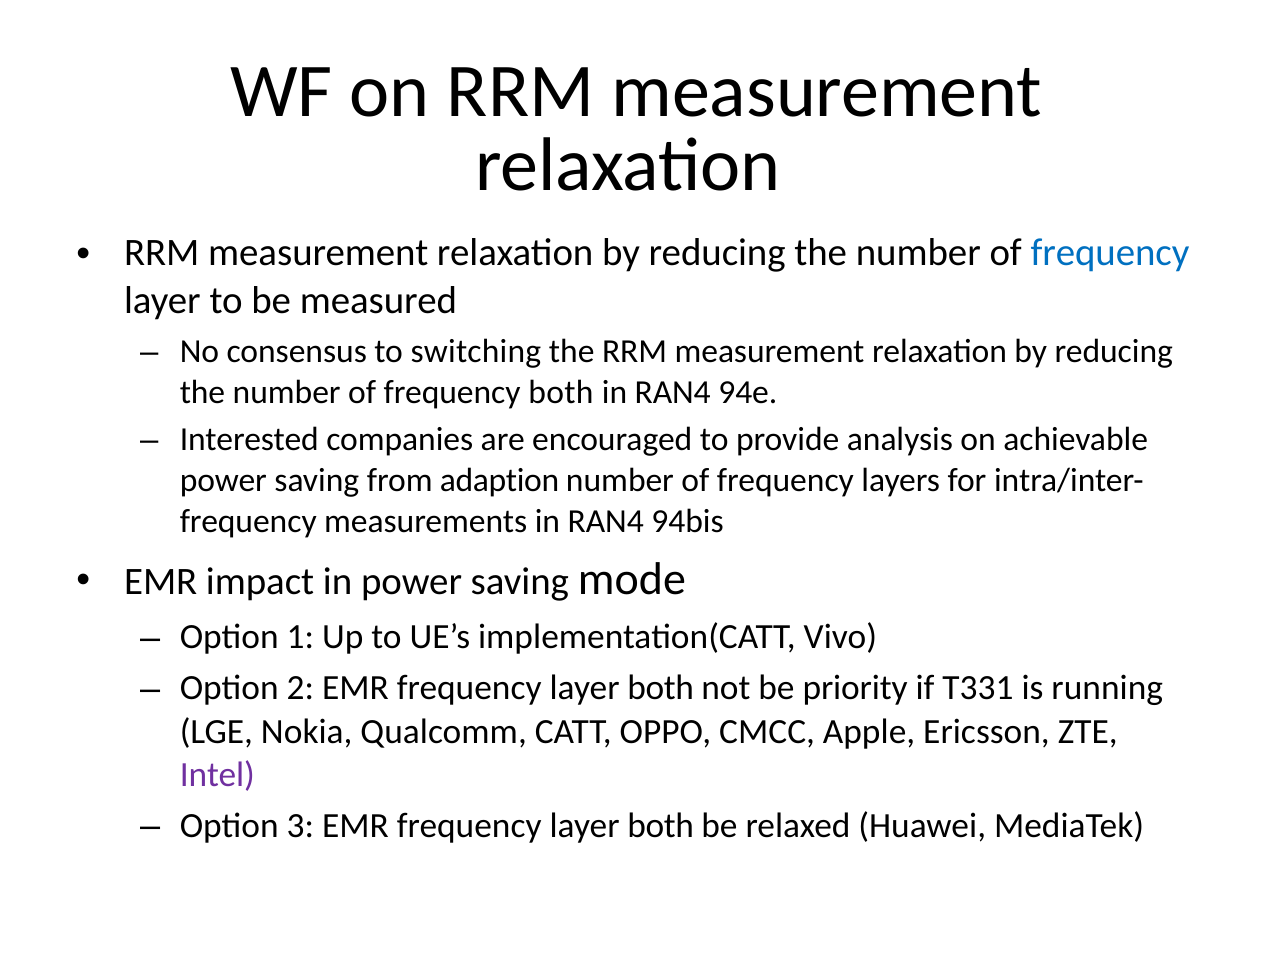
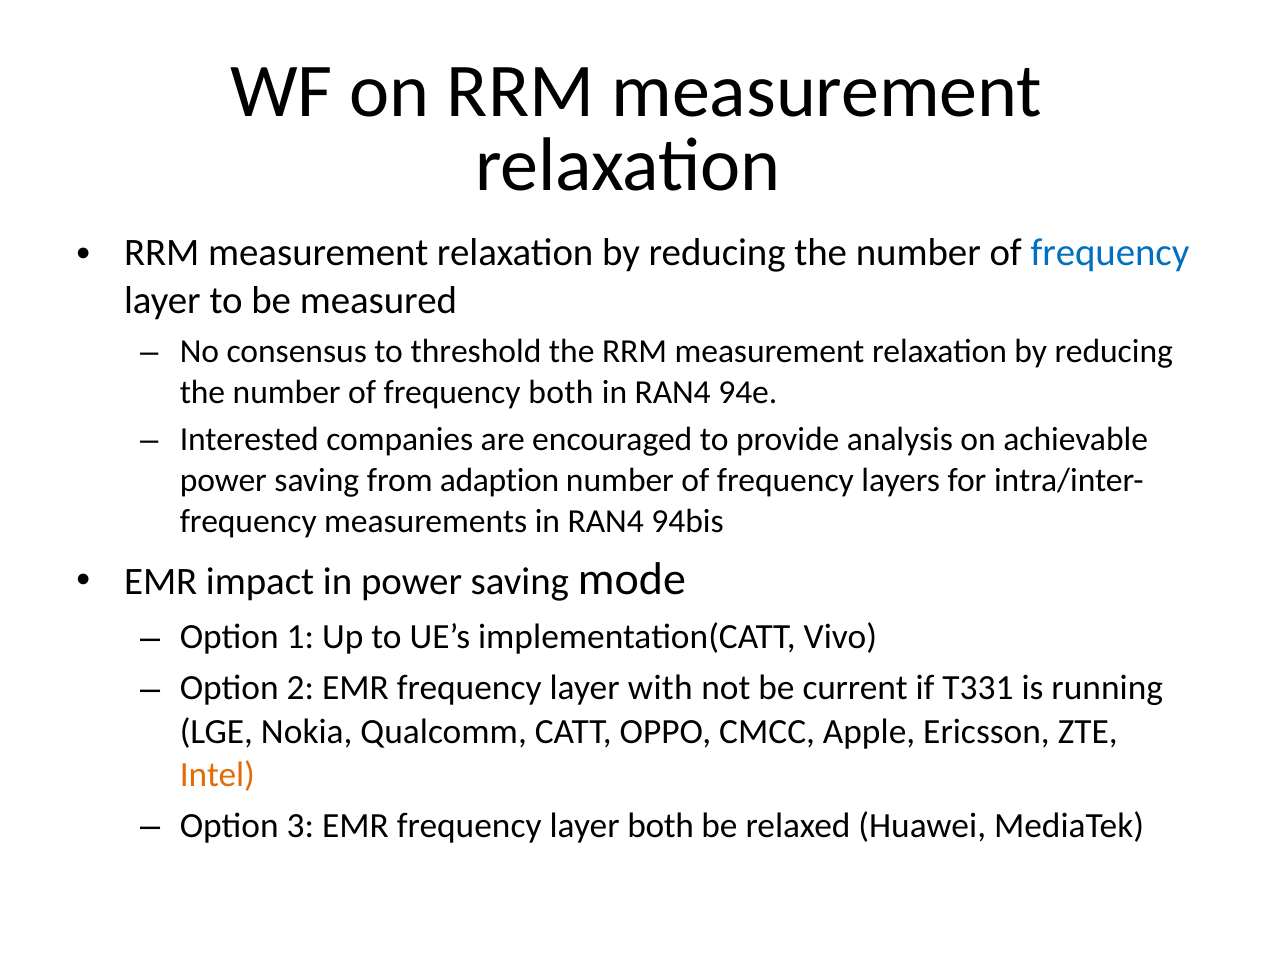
switching: switching -> threshold
both at (661, 689): both -> with
priority: priority -> current
Intel colour: purple -> orange
